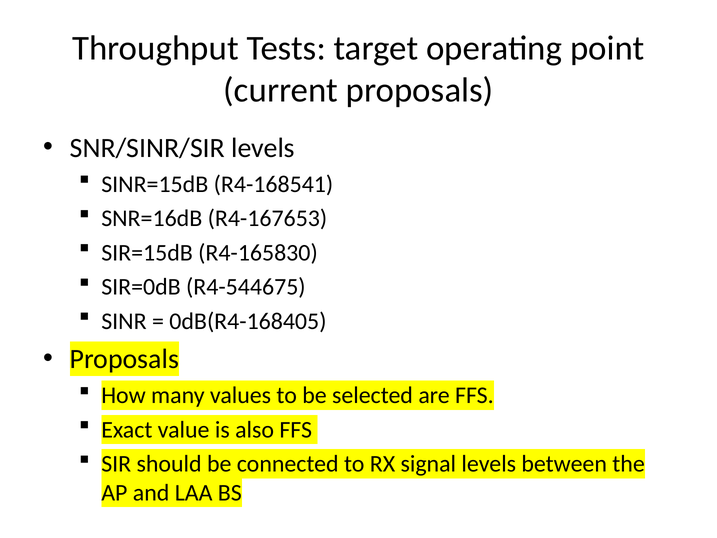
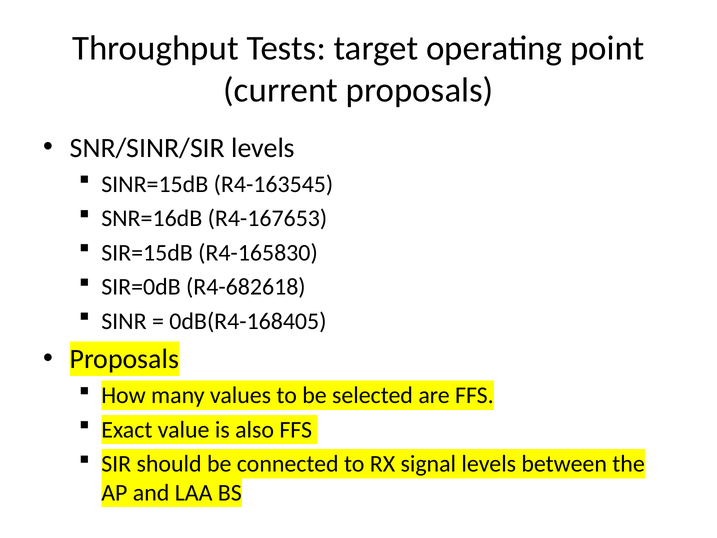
R4-168541: R4-168541 -> R4-163545
R4-544675: R4-544675 -> R4-682618
